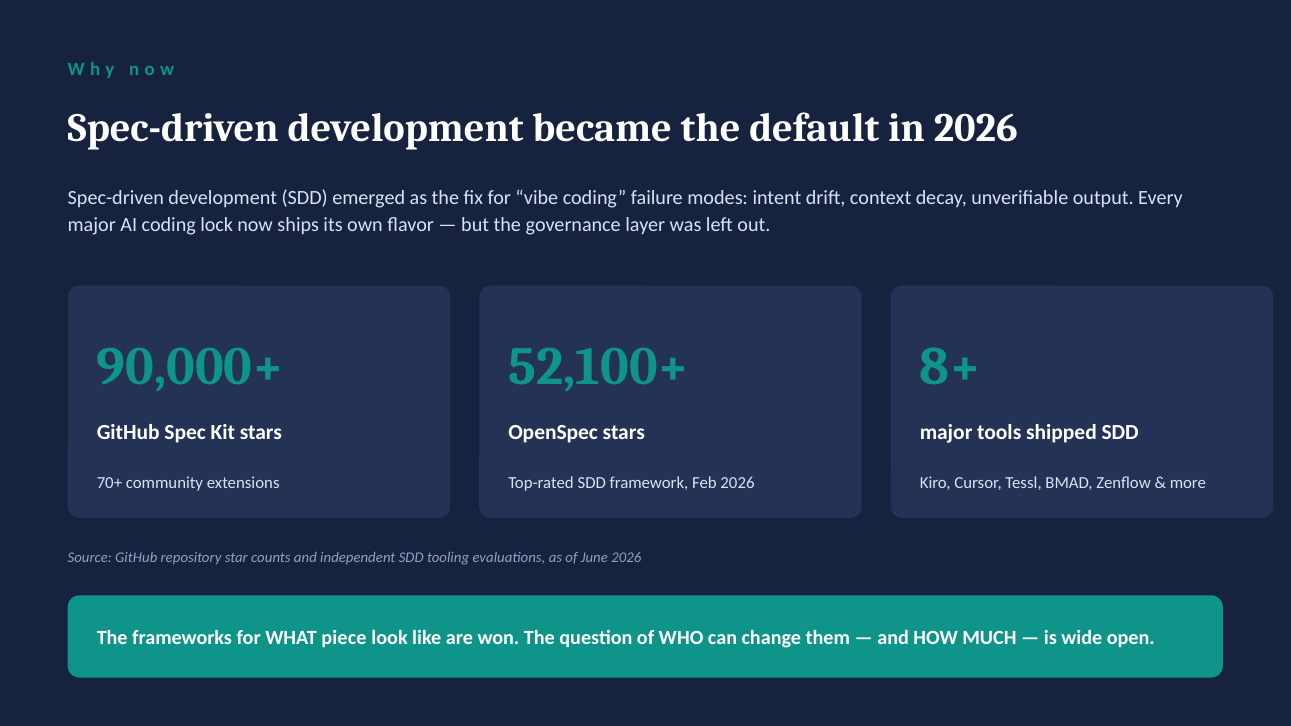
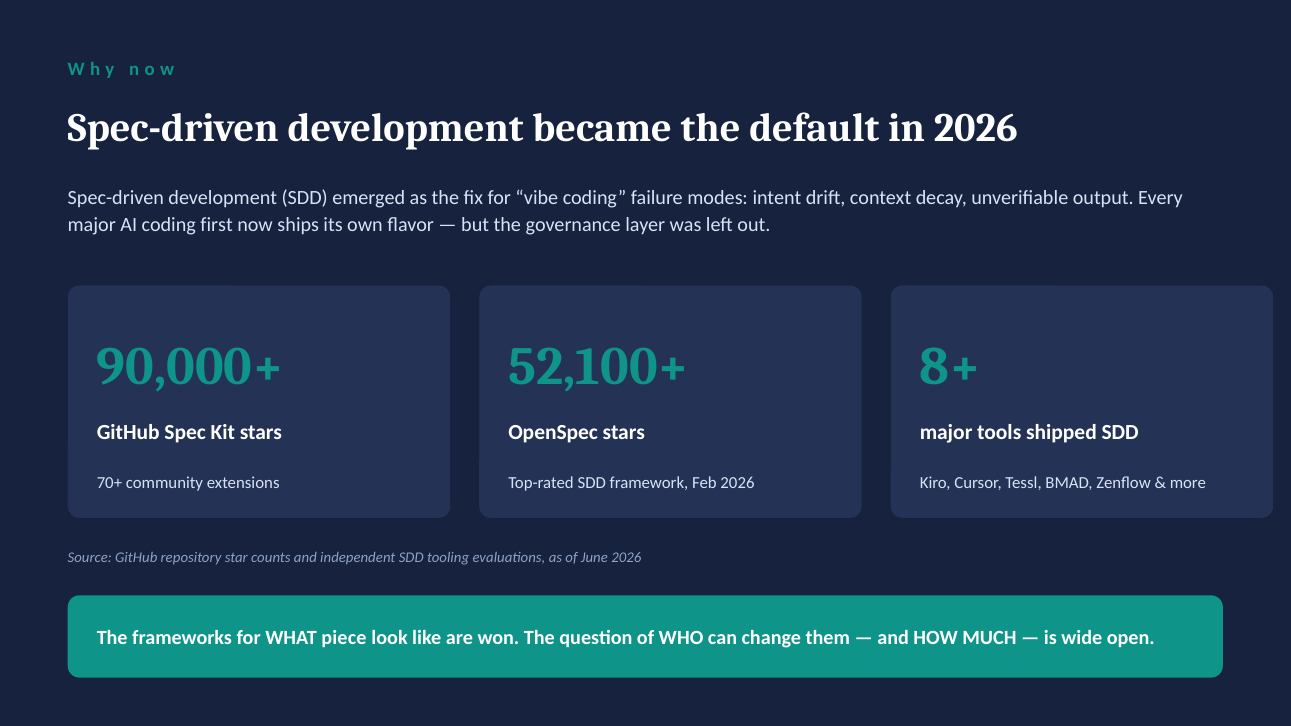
lock: lock -> first
